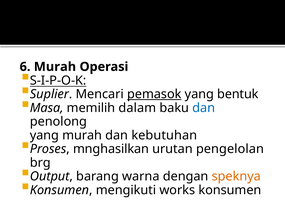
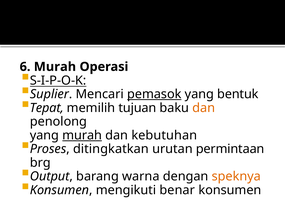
Masa: Masa -> Tepat
dalam: dalam -> tujuan
dan at (204, 108) colour: blue -> orange
murah at (82, 135) underline: none -> present
mnghasilkan: mnghasilkan -> ditingkatkan
pengelolan: pengelolan -> permintaan
works: works -> benar
